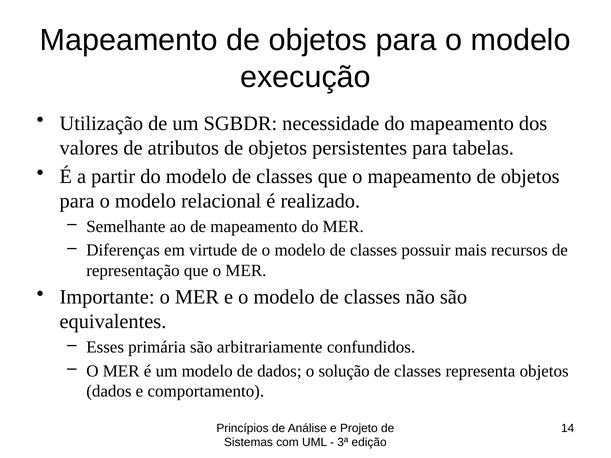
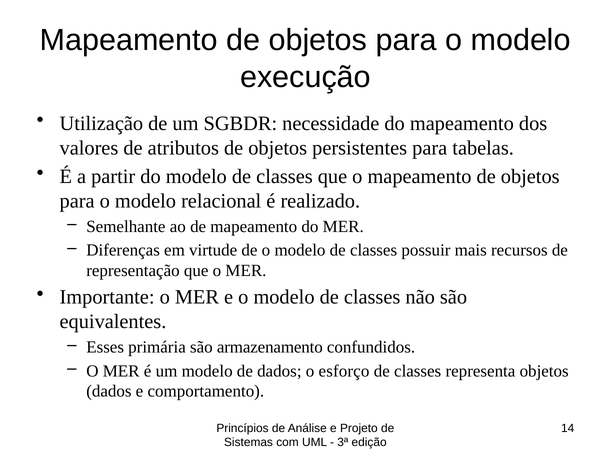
arbitrariamente: arbitrariamente -> armazenamento
solução: solução -> esforço
